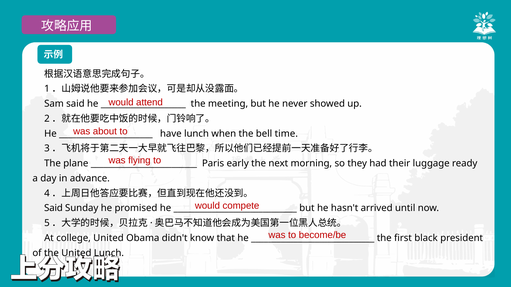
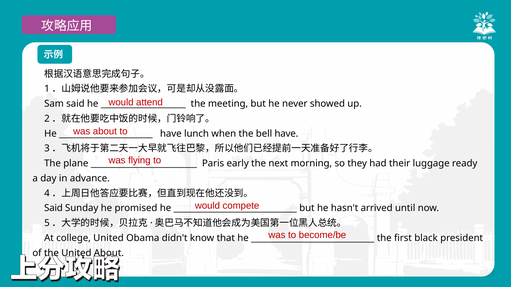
bell time: time -> have
United Lunch: Lunch -> About
